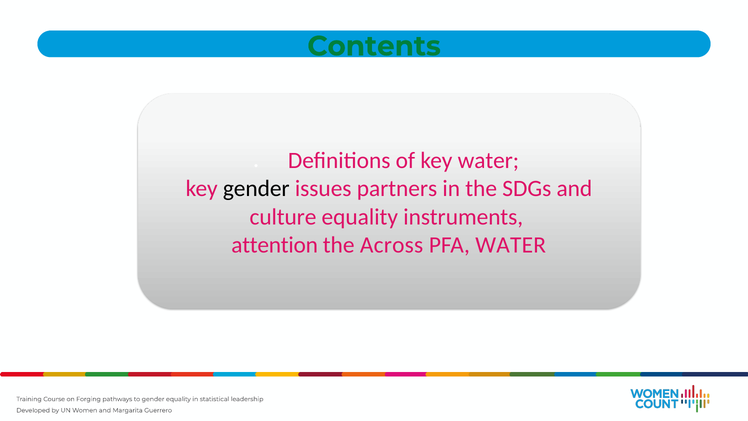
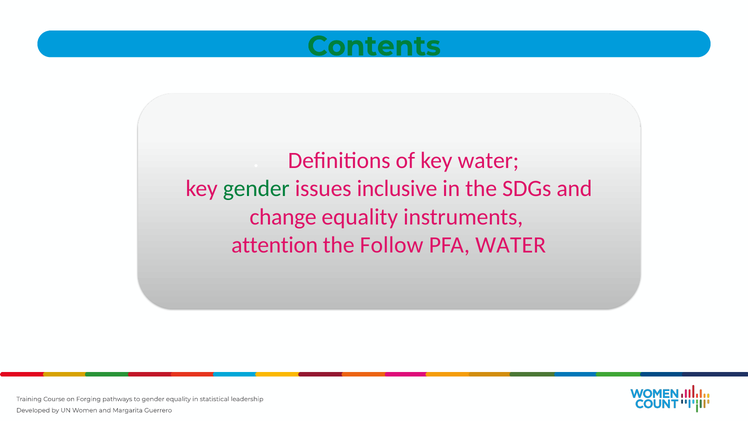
gender at (256, 189) colour: black -> green
partners: partners -> inclusive
culture: culture -> change
Across: Across -> Follow
